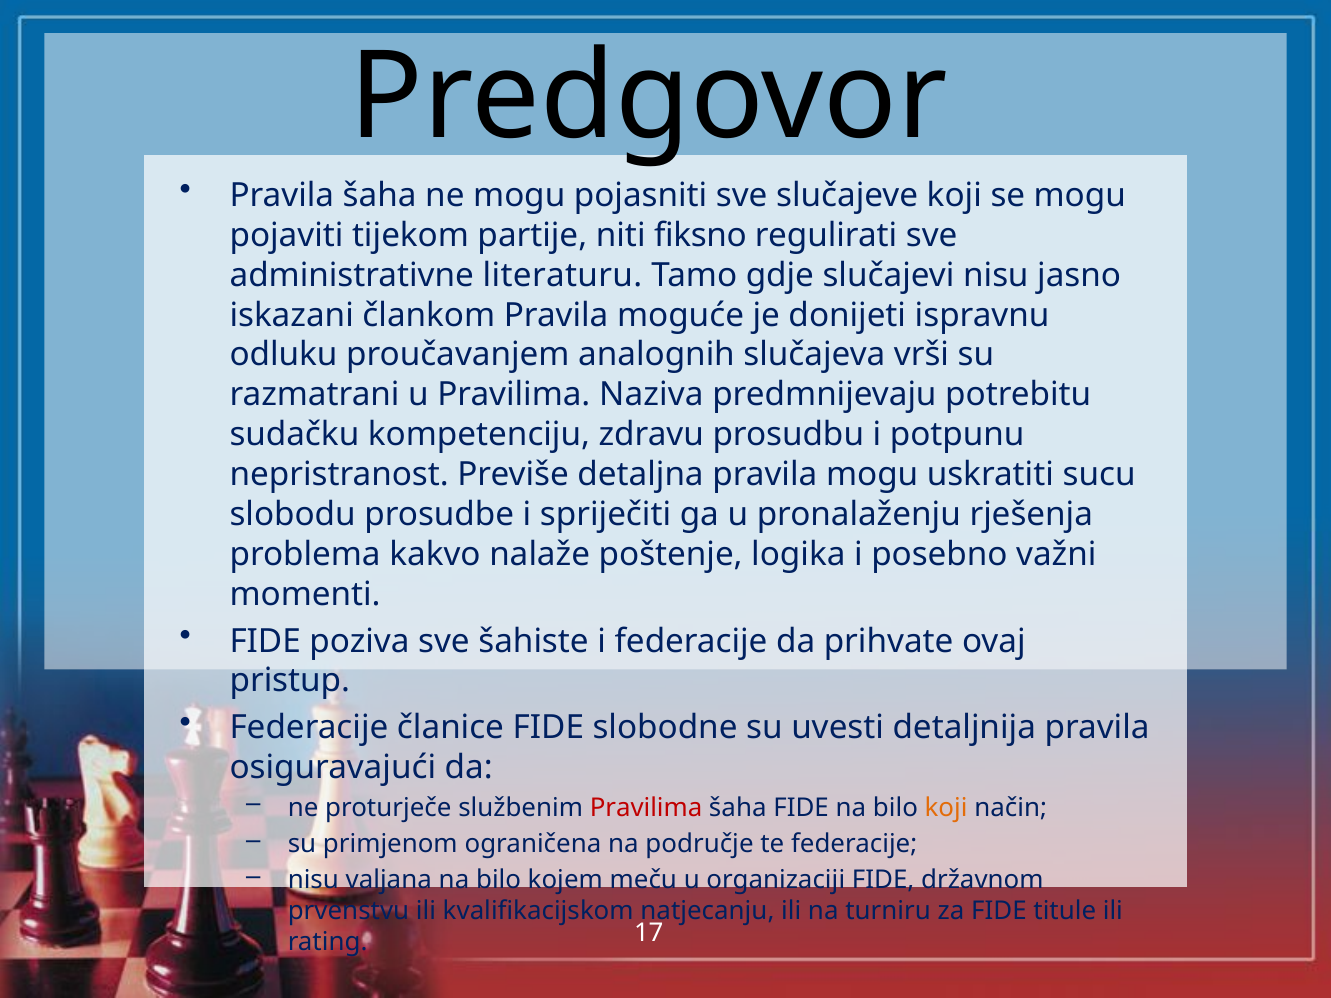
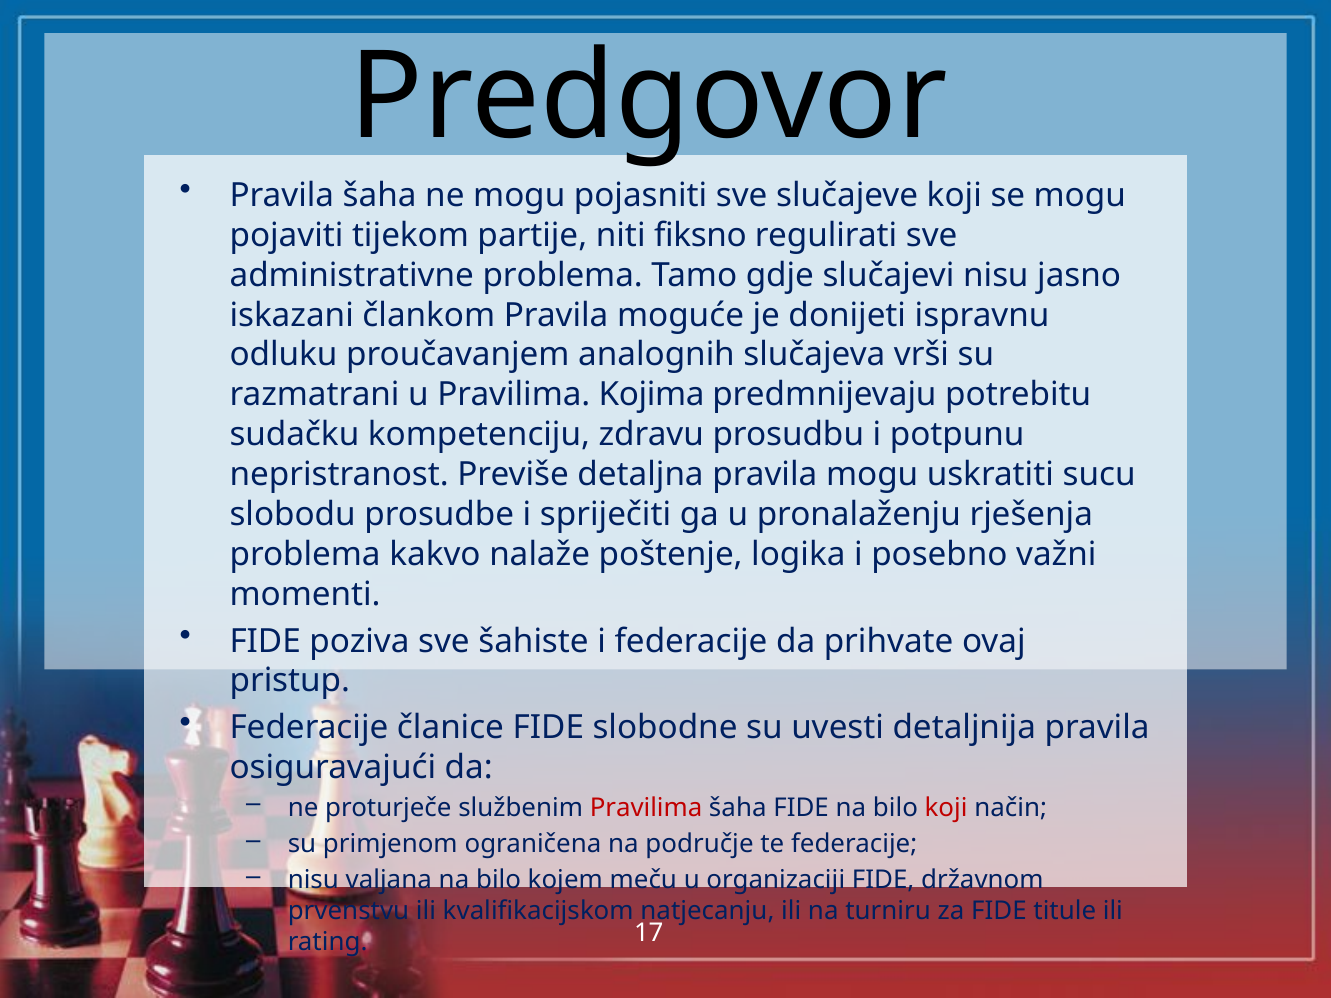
administrativne literaturu: literaturu -> problema
Naziva: Naziva -> Kojima
koji at (946, 808) colour: orange -> red
